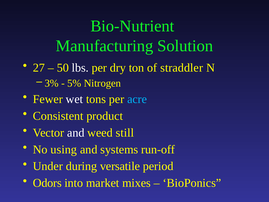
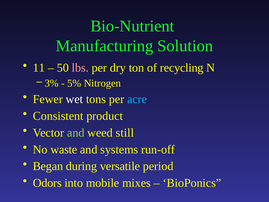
27: 27 -> 11
lbs colour: white -> pink
straddler: straddler -> recycling
and at (76, 133) colour: white -> light green
using: using -> waste
Under: Under -> Began
market: market -> mobile
